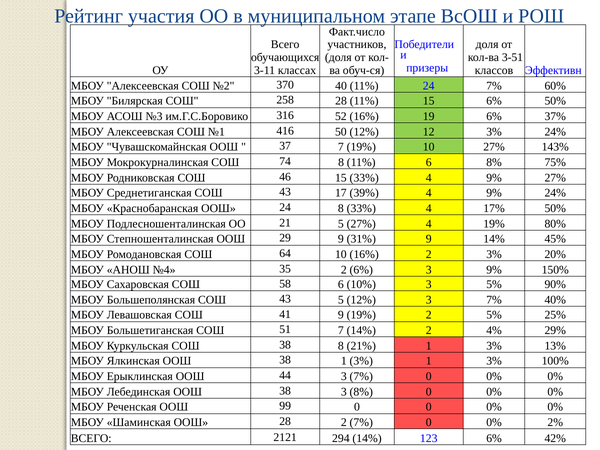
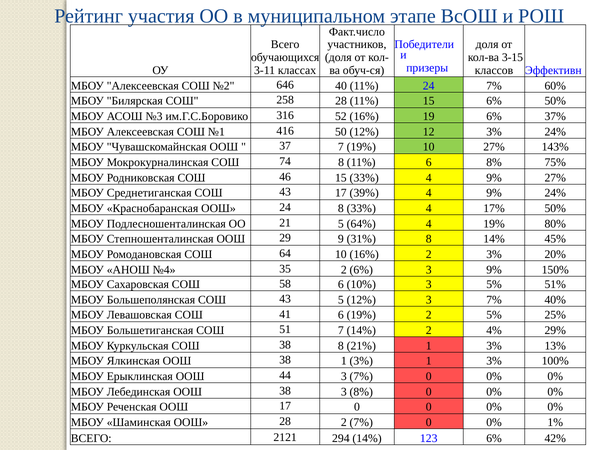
3-51: 3-51 -> 3-15
370: 370 -> 646
5 27%: 27% -> 64%
31% 9: 9 -> 8
90%: 90% -> 51%
41 9: 9 -> 6
ООШ 99: 99 -> 17
2%: 2% -> 1%
